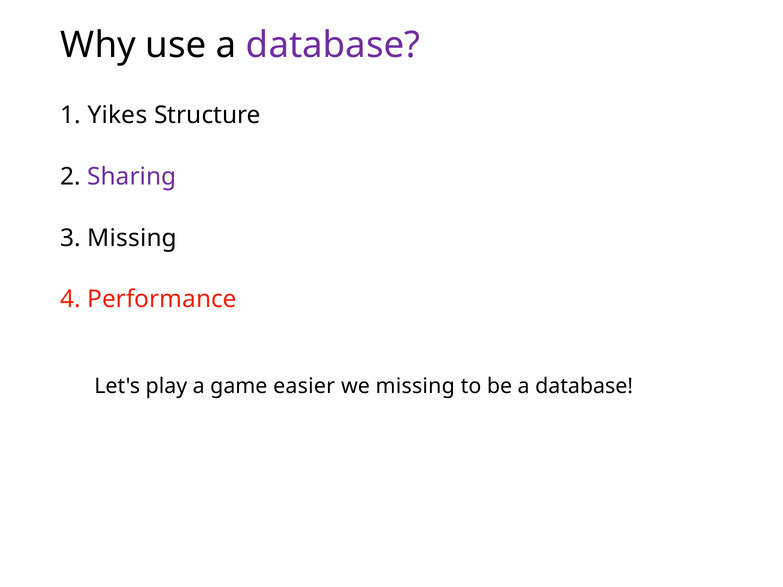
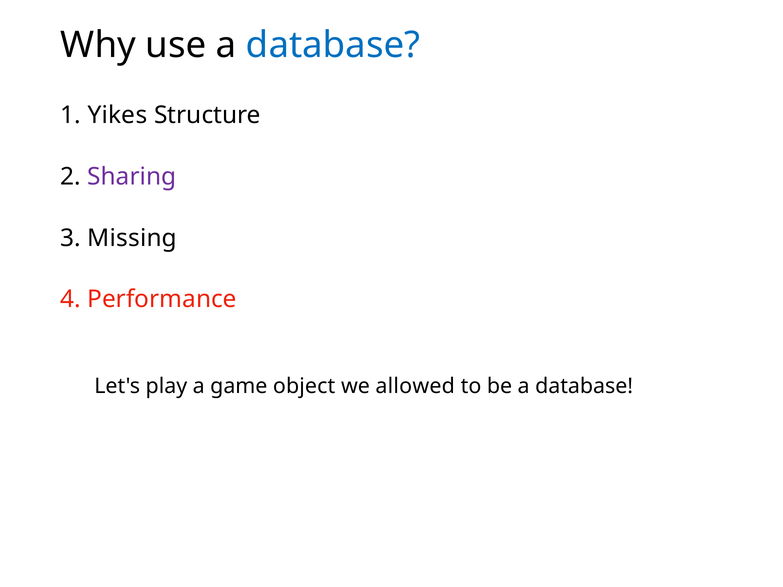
database at (333, 45) colour: purple -> blue
easier: easier -> object
we missing: missing -> allowed
